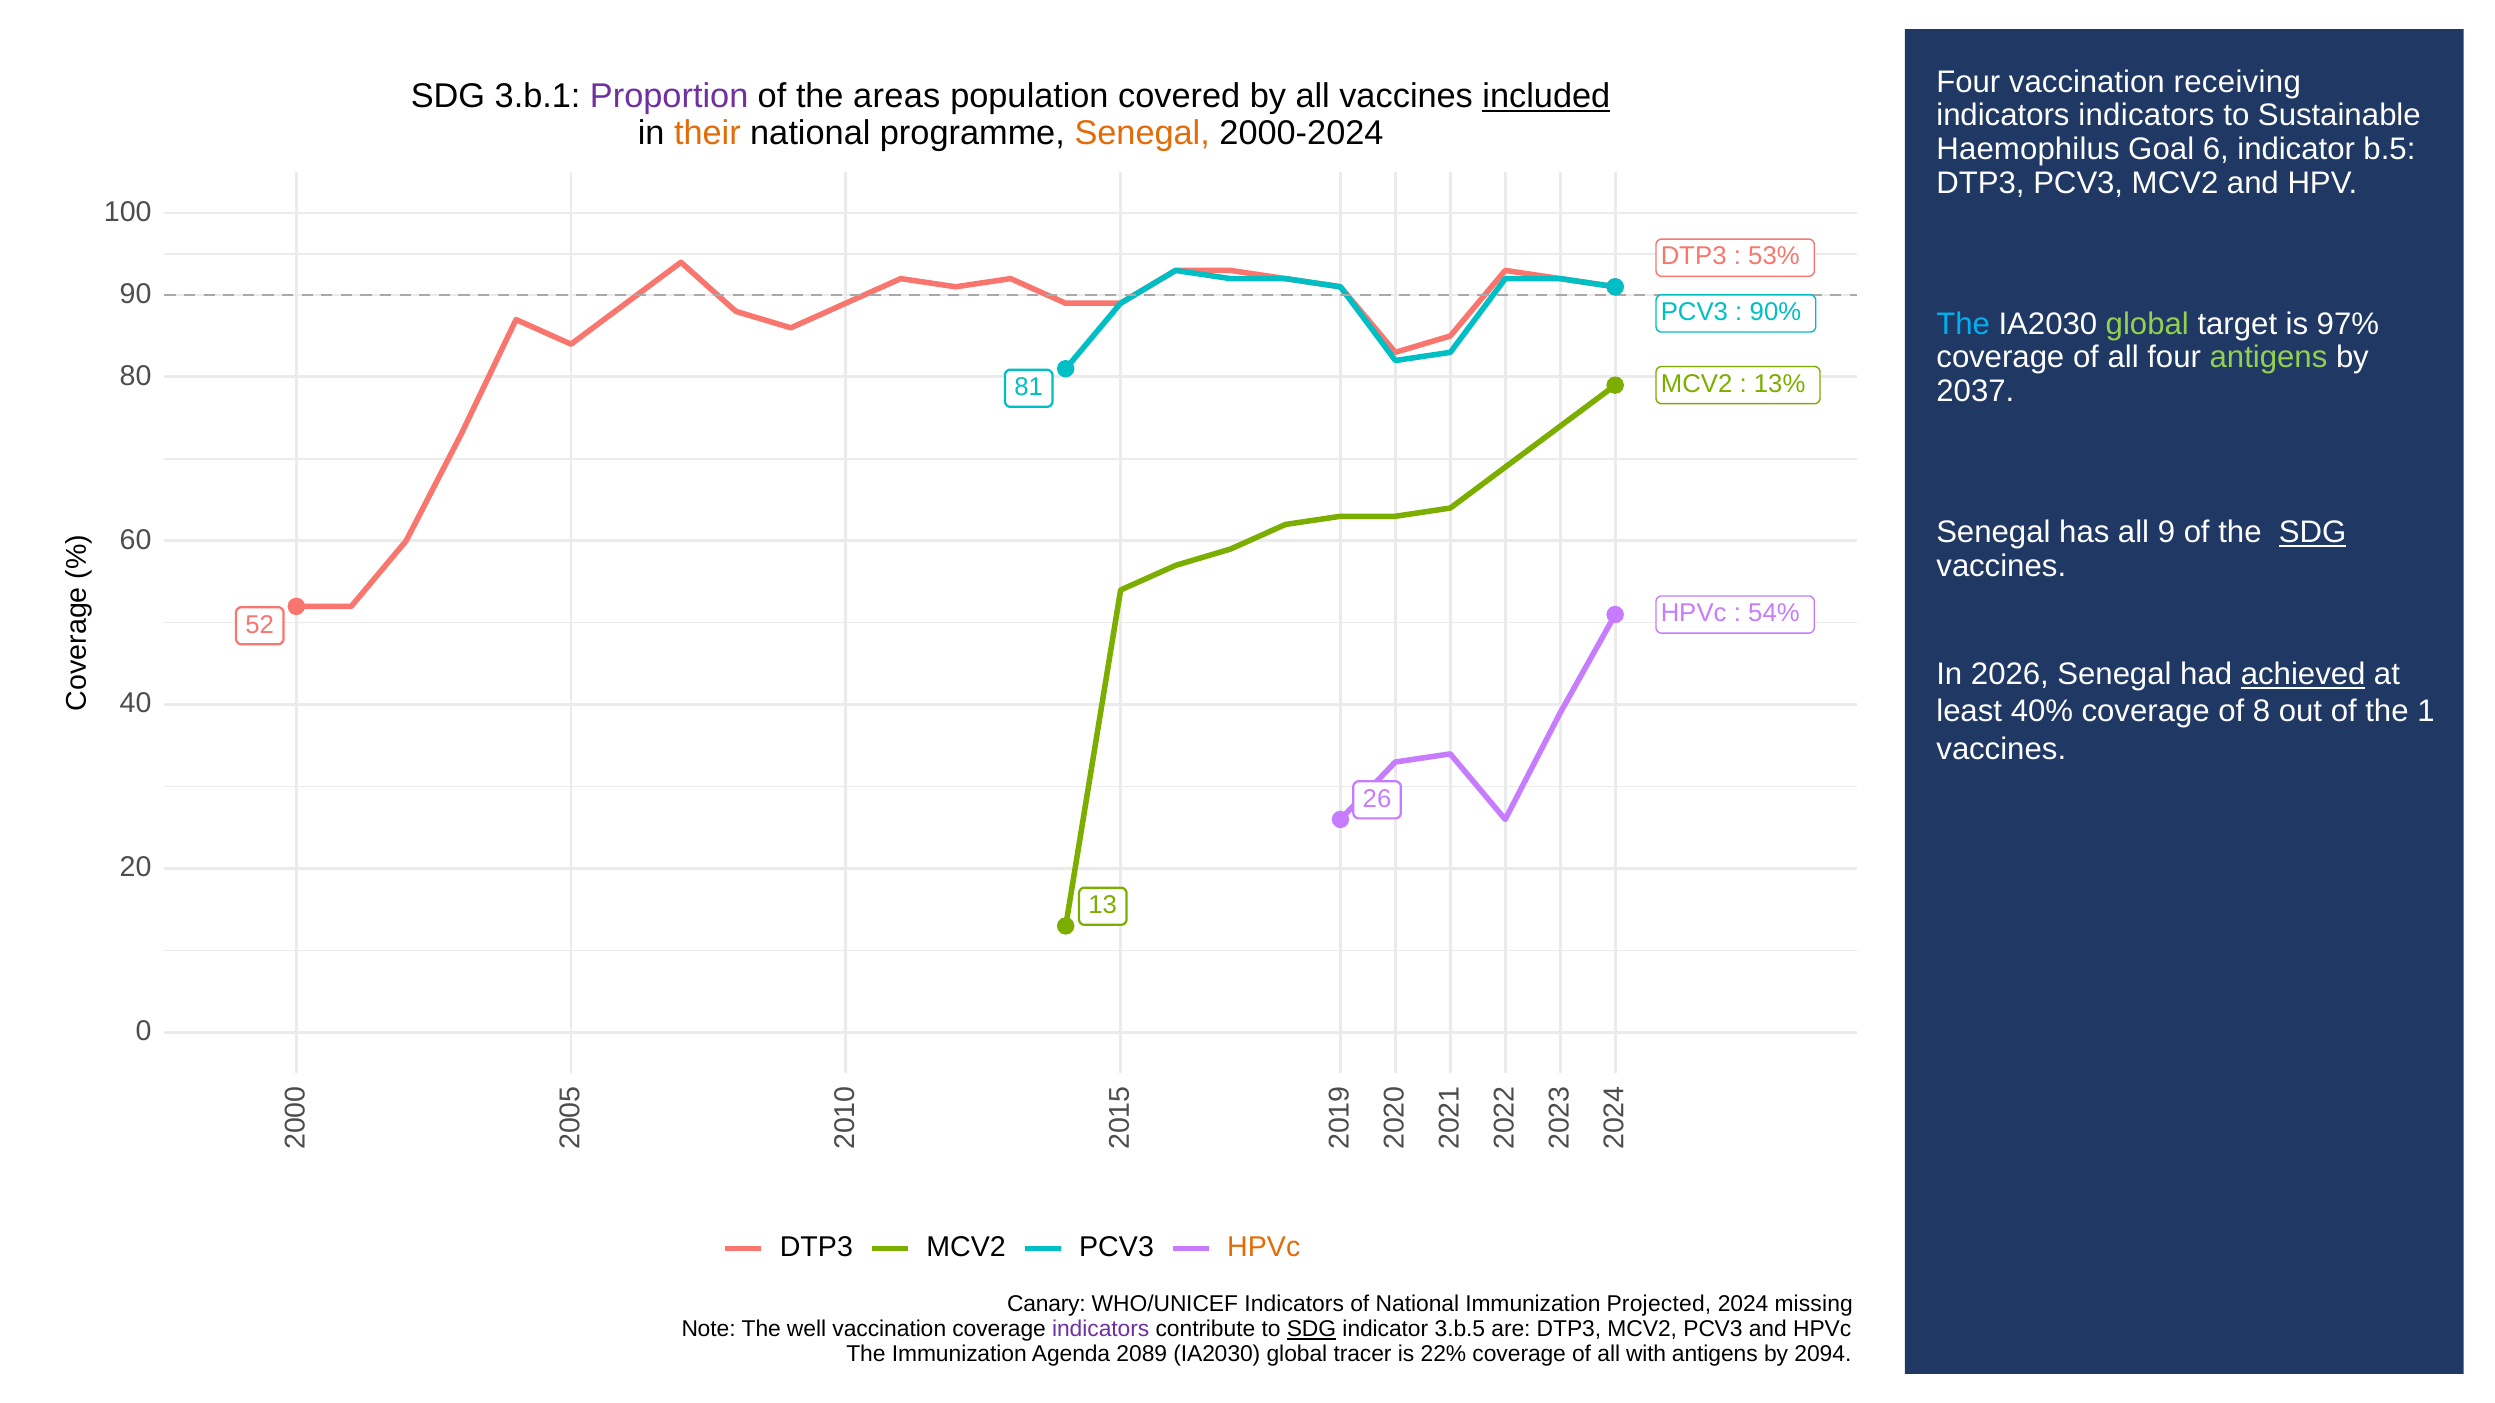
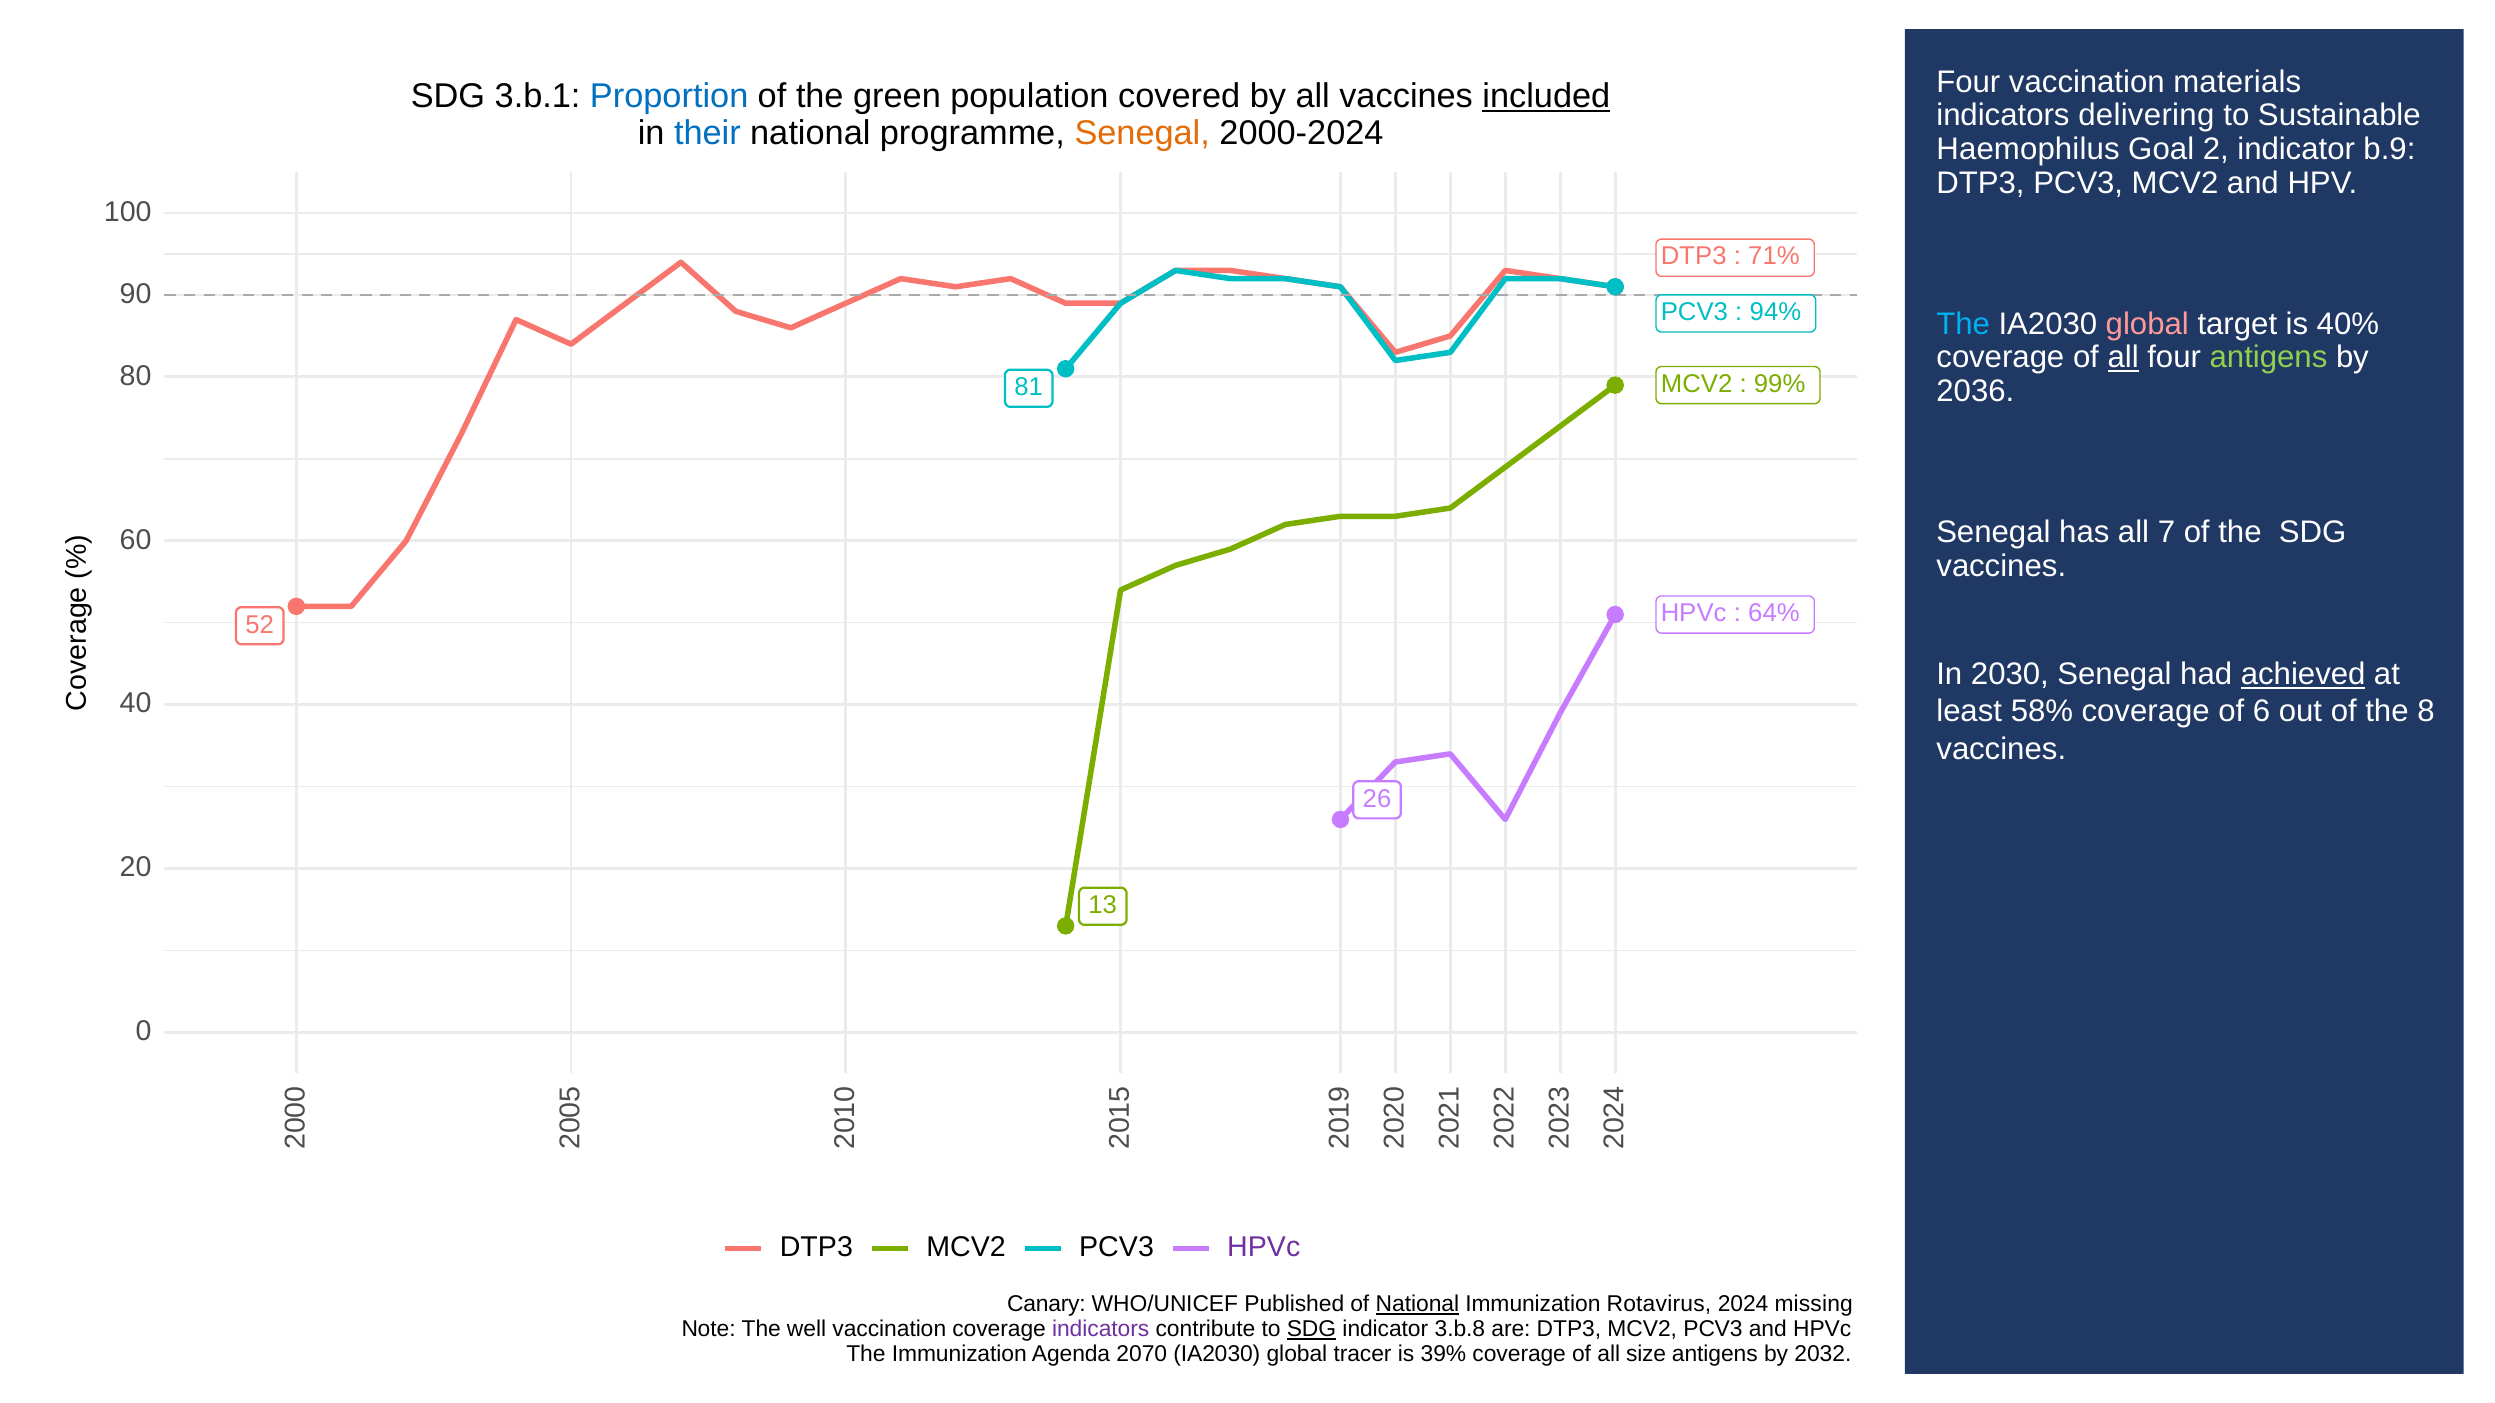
receiving: receiving -> materials
Proportion colour: purple -> blue
areas: areas -> green
indicators indicators: indicators -> delivering
their colour: orange -> blue
Goal 6: 6 -> 2
b.5: b.5 -> b.9
53%: 53% -> 71%
90%: 90% -> 94%
global at (2147, 324) colour: light green -> pink
97%: 97% -> 40%
all at (2123, 358) underline: none -> present
13%: 13% -> 99%
2037: 2037 -> 2036
all 9: 9 -> 7
SDG at (2313, 532) underline: present -> none
54%: 54% -> 64%
2026: 2026 -> 2030
40%: 40% -> 58%
8: 8 -> 6
the 1: 1 -> 8
HPVc at (1264, 1248) colour: orange -> purple
WHO/UNICEF Indicators: Indicators -> Published
National at (1417, 1305) underline: none -> present
Projected: Projected -> Rotavirus
3.b.5: 3.b.5 -> 3.b.8
2089: 2089 -> 2070
22%: 22% -> 39%
with: with -> size
2094: 2094 -> 2032
